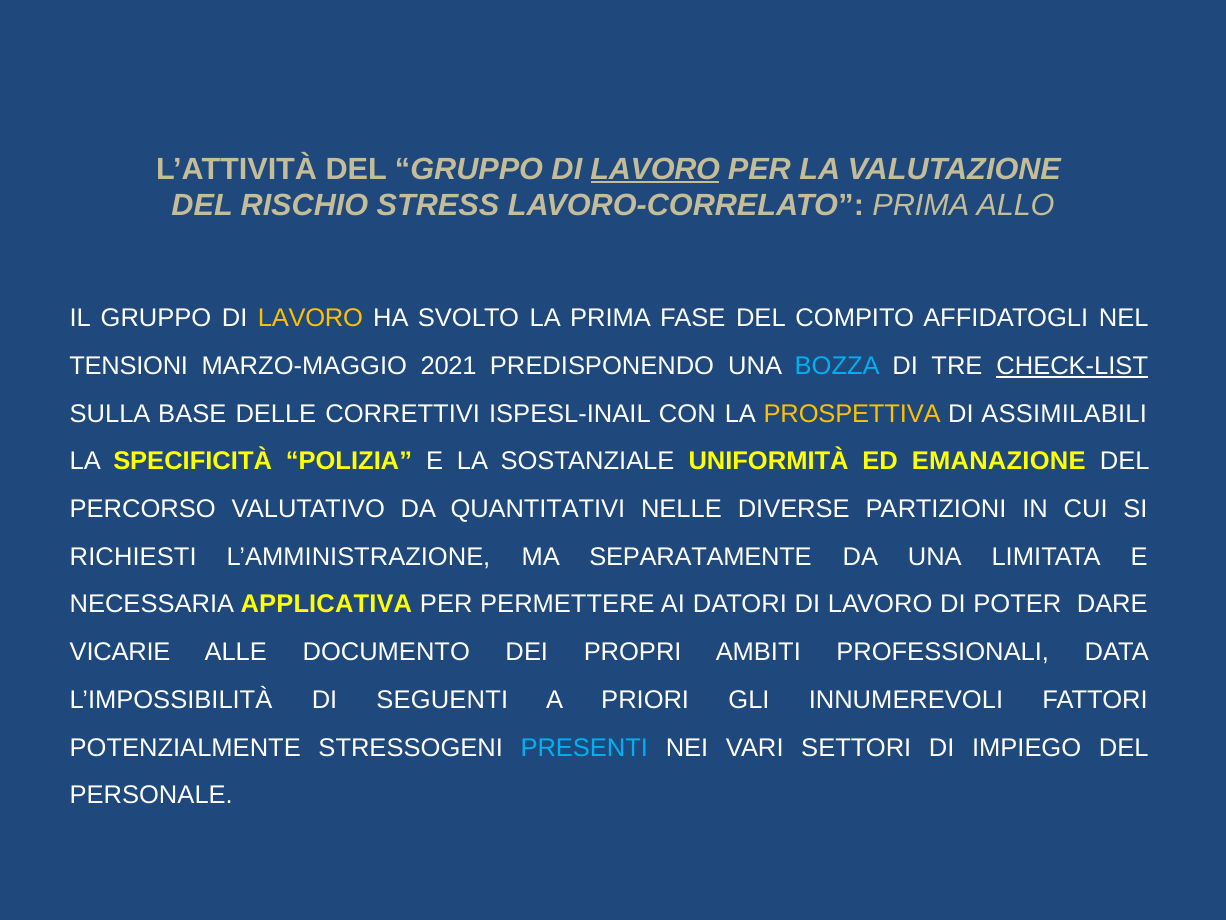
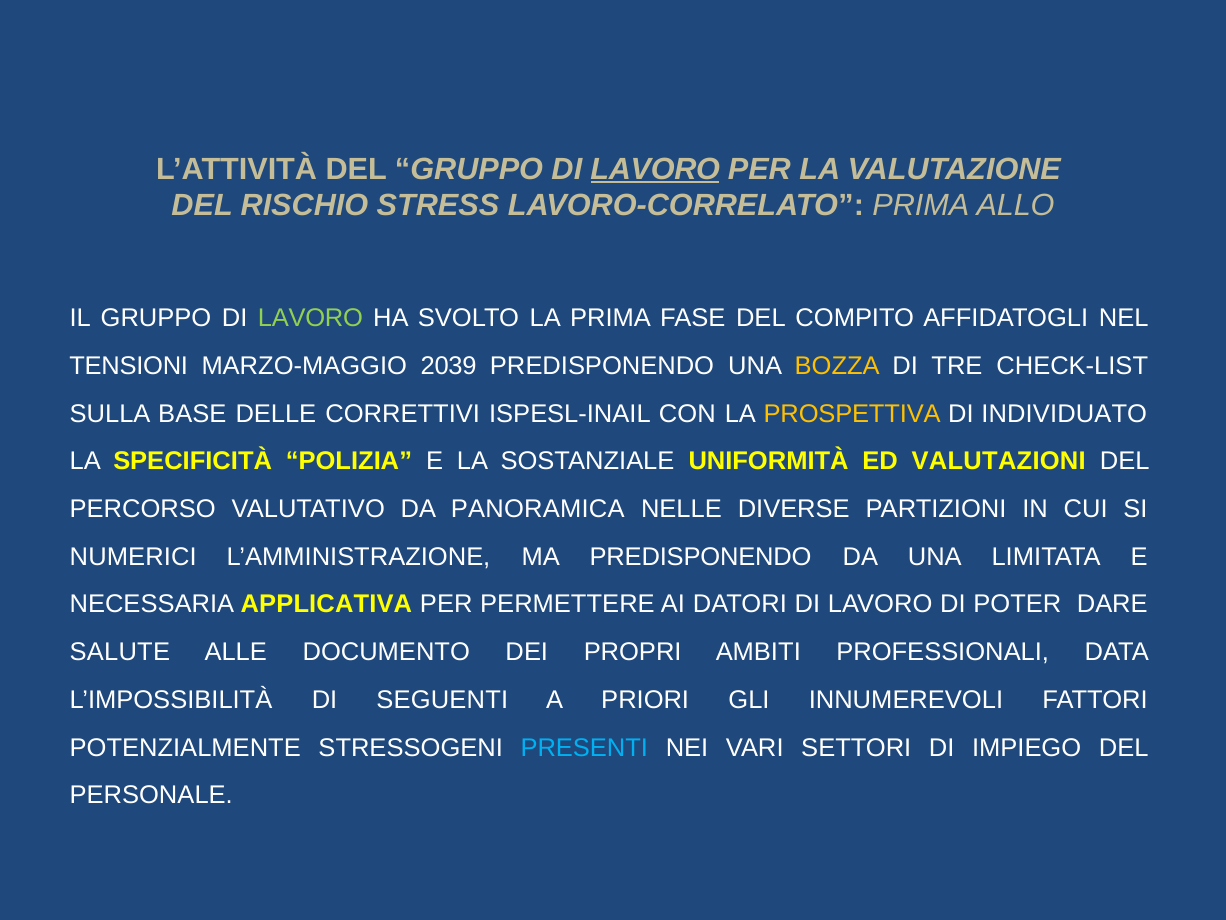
LAVORO at (310, 318) colour: yellow -> light green
2021: 2021 -> 2039
BOZZA colour: light blue -> yellow
CHECK-LIST underline: present -> none
ASSIMILABILI: ASSIMILABILI -> INDIVIDUATO
EMANAZIONE: EMANAZIONE -> VALUTAZIONI
QUANTITATIVI: QUANTITATIVI -> PANORAMICA
RICHIESTI: RICHIESTI -> NUMERICI
MA SEPARATAMENTE: SEPARATAMENTE -> PREDISPONENDO
VICARIE: VICARIE -> SALUTE
